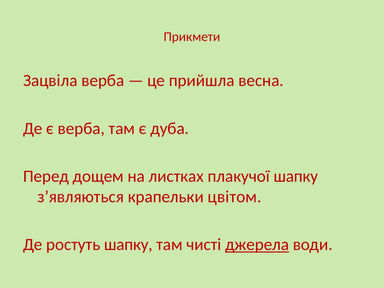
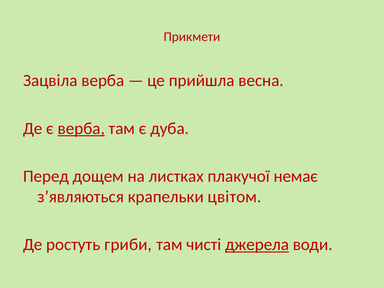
верба at (81, 128) underline: none -> present
плакучої шапку: шапку -> немає
ростуть шапку: шапку -> гриби
